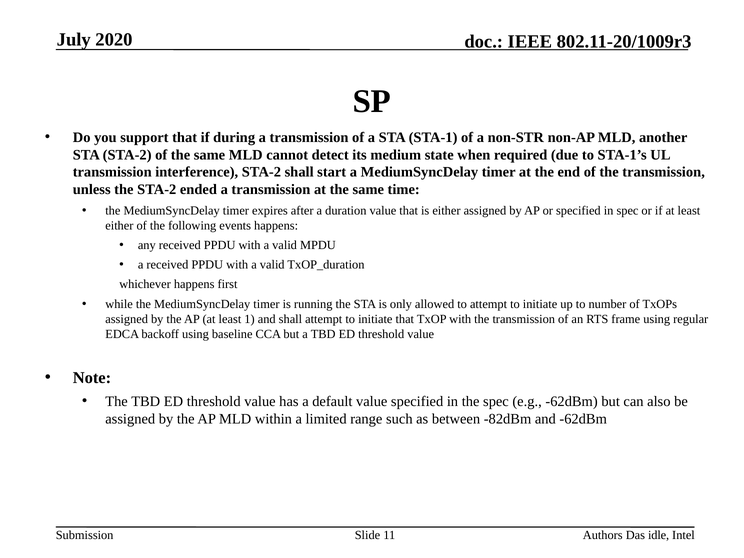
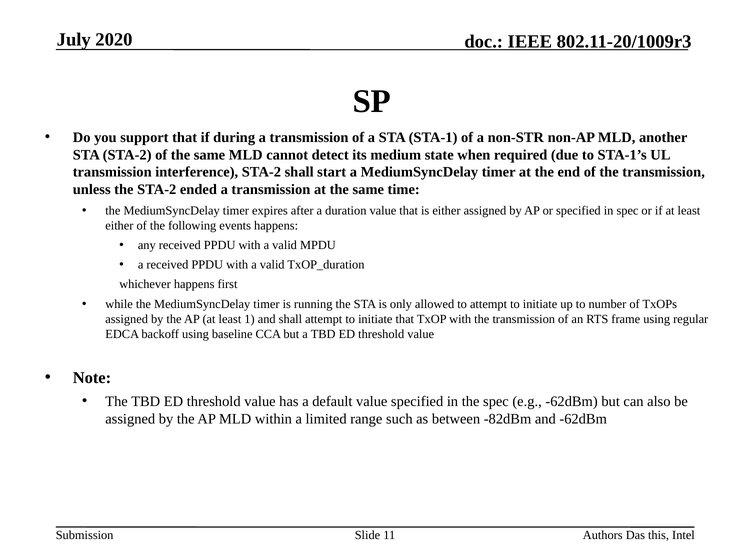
idle: idle -> this
